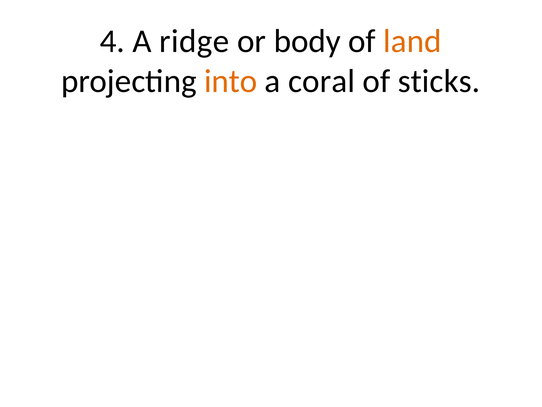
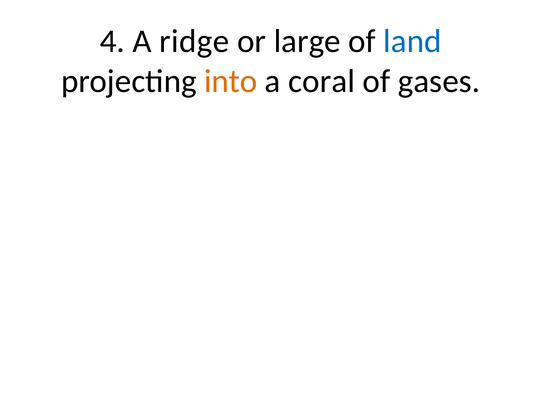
body: body -> large
land colour: orange -> blue
sticks: sticks -> gases
